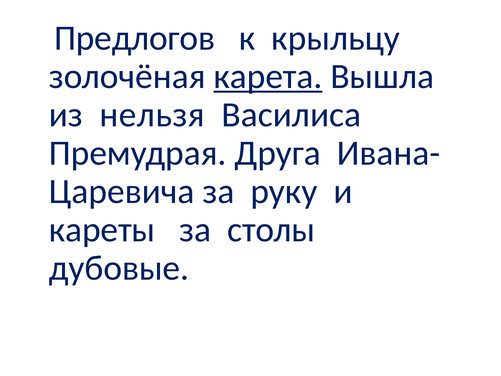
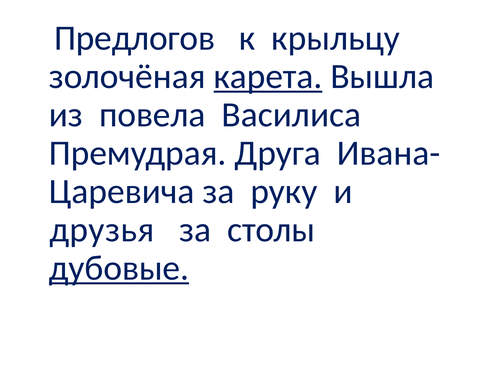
нельзя: нельзя -> повела
кареты: кареты -> друзья
дубовые underline: none -> present
